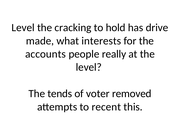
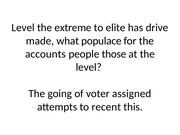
cracking: cracking -> extreme
hold: hold -> elite
interests: interests -> populace
really: really -> those
tends: tends -> going
removed: removed -> assigned
